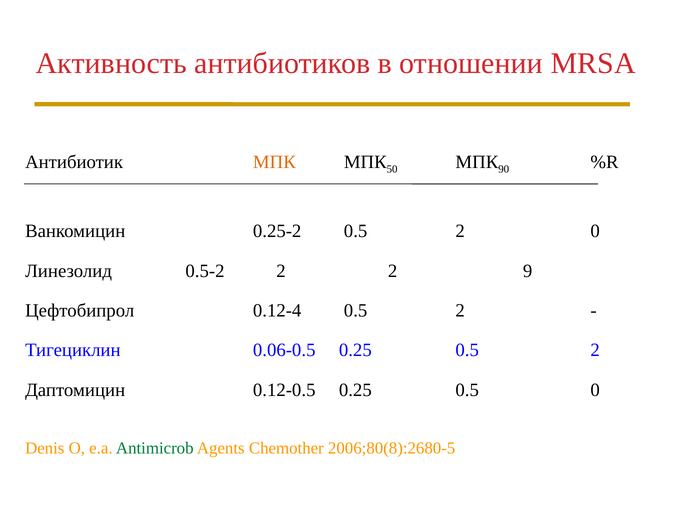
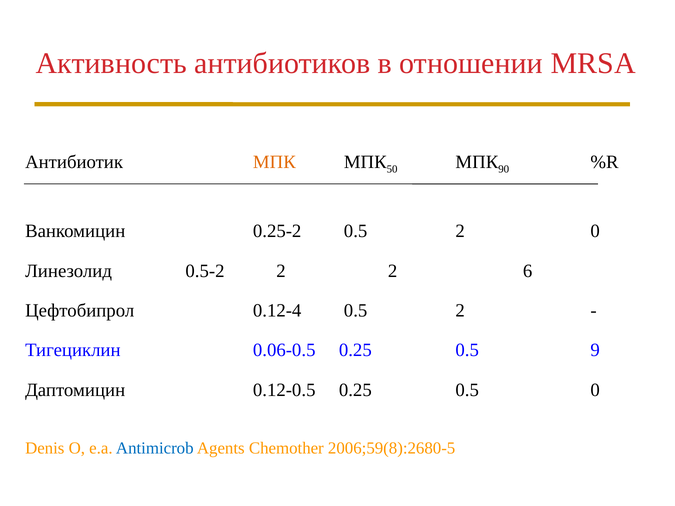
9: 9 -> 6
0.25 0.5 2: 2 -> 9
Antimicrob colour: green -> blue
2006;80(8):2680-5: 2006;80(8):2680-5 -> 2006;59(8):2680-5
